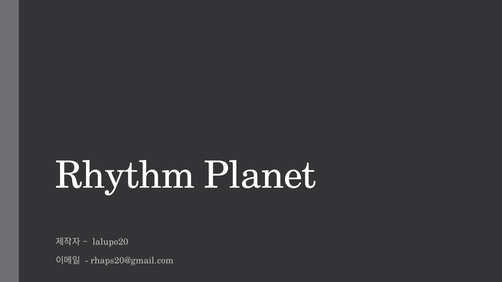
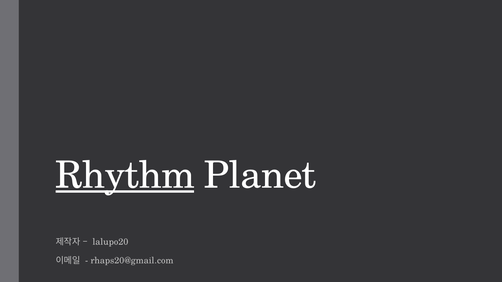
Rhythm underline: none -> present
